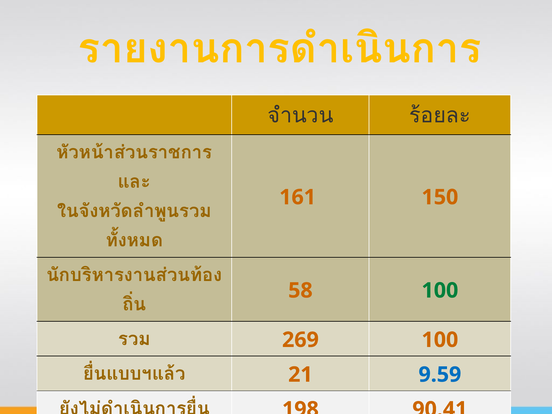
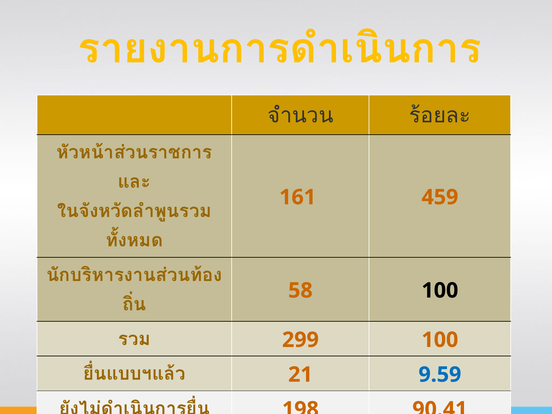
150: 150 -> 459
100 at (440, 290) colour: green -> black
269: 269 -> 299
